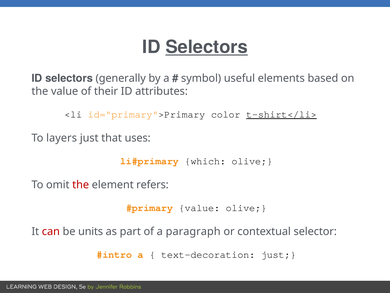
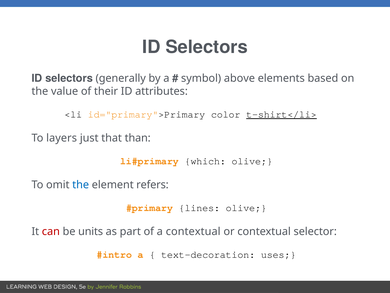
Selectors at (207, 47) underline: present -> none
useful: useful -> above
uses: uses -> than
the at (81, 184) colour: red -> blue
value at (199, 207): value -> lines
a paragraph: paragraph -> contextual
text-decoration just: just -> uses
